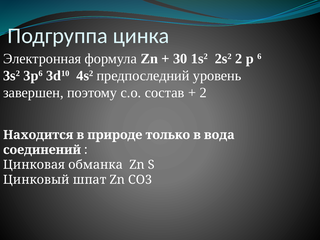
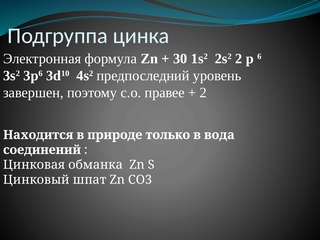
состав: состав -> правее
